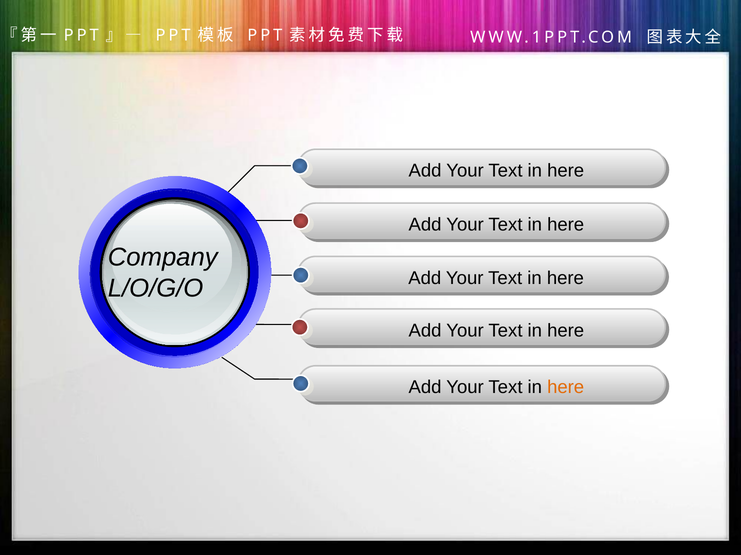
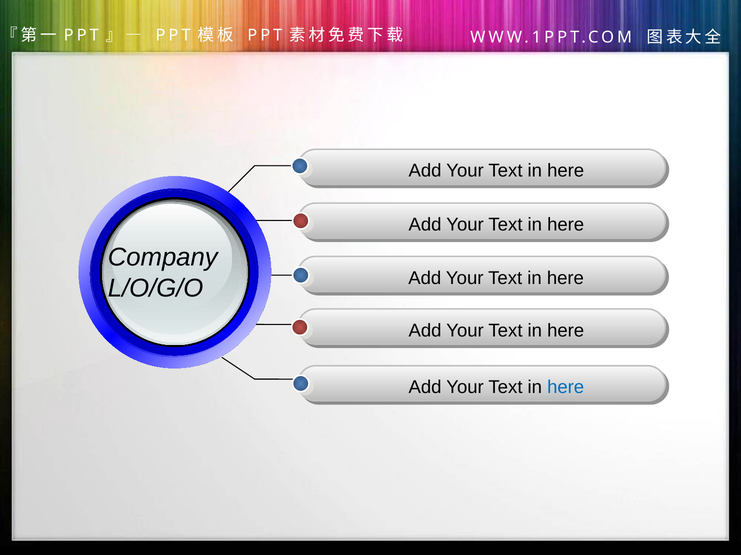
here at (566, 388) colour: orange -> blue
